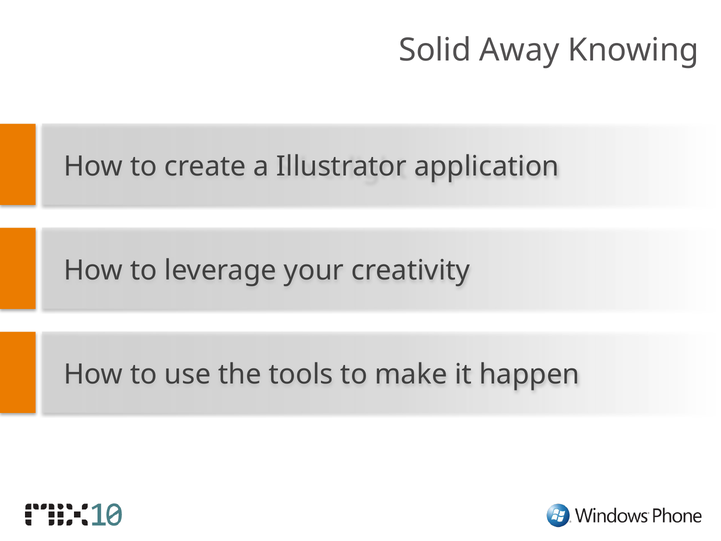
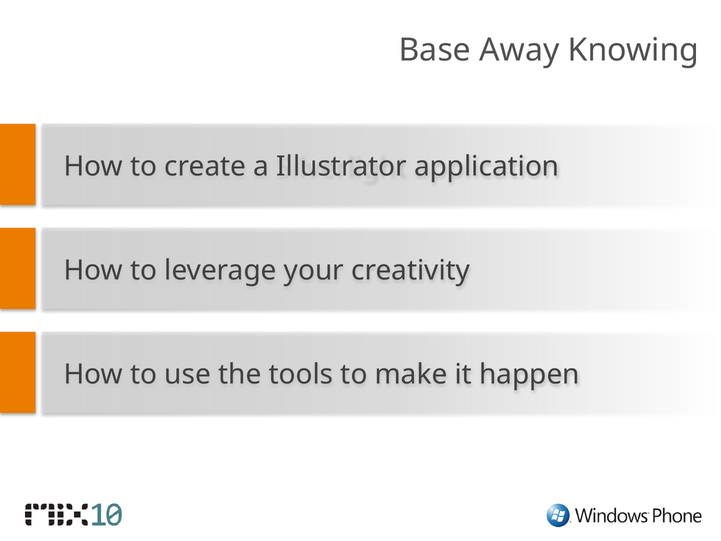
Solid: Solid -> Base
